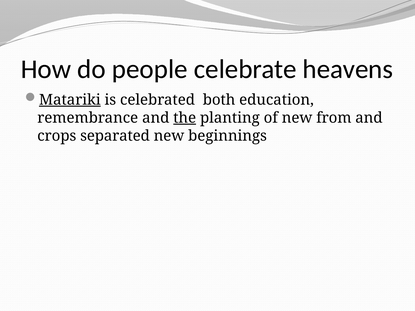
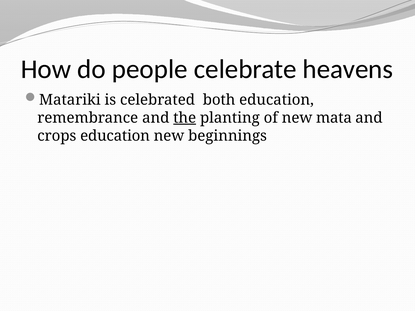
Matariki underline: present -> none
from: from -> mata
crops separated: separated -> education
